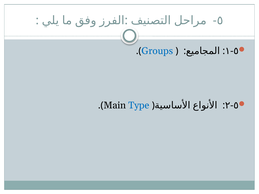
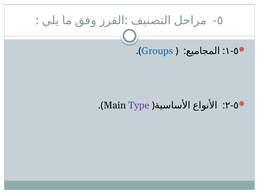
Type colour: blue -> purple
